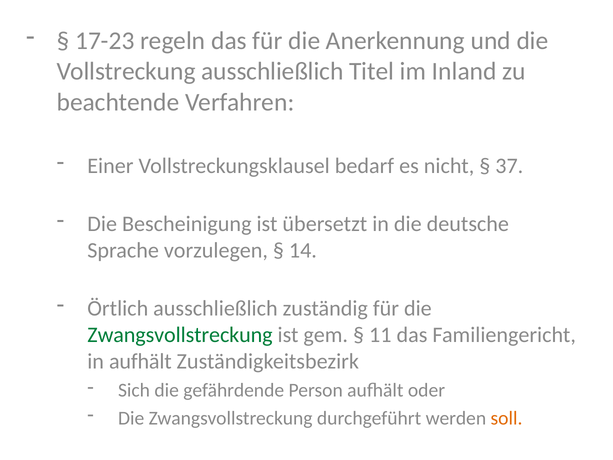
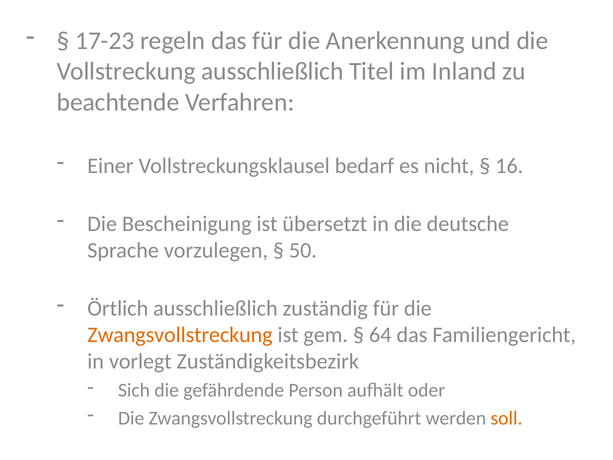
37: 37 -> 16
14: 14 -> 50
Zwangsvollstreckung at (180, 335) colour: green -> orange
11: 11 -> 64
in aufhält: aufhält -> vorlegt
